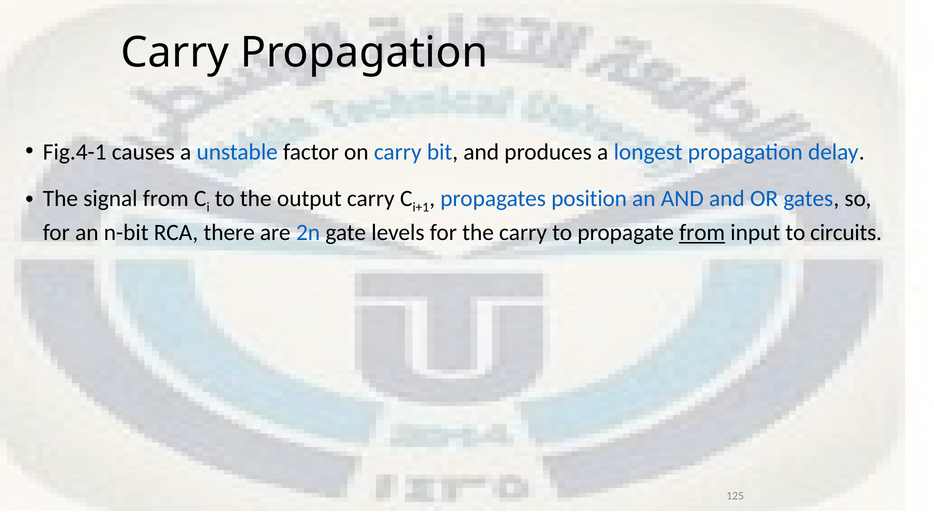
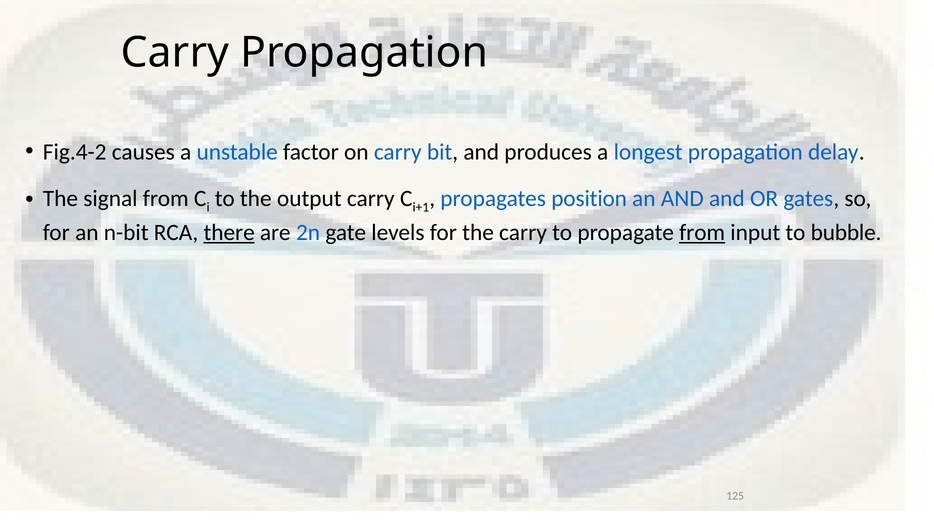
Fig.4-1: Fig.4-1 -> Fig.4-2
there underline: none -> present
circuits: circuits -> bubble
